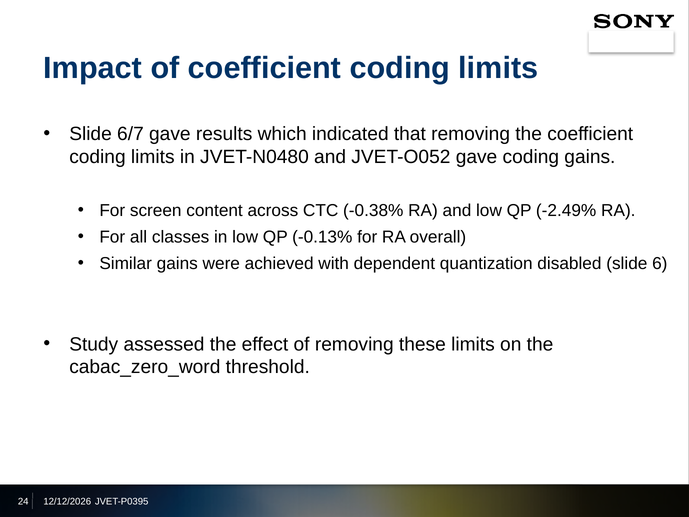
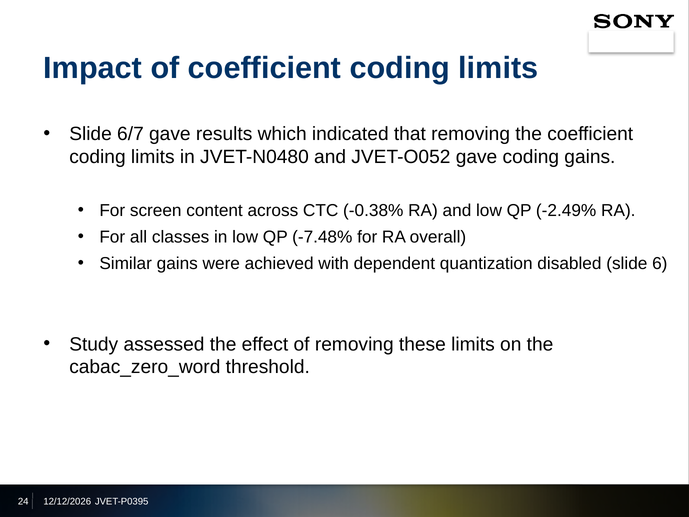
-0.13%: -0.13% -> -7.48%
